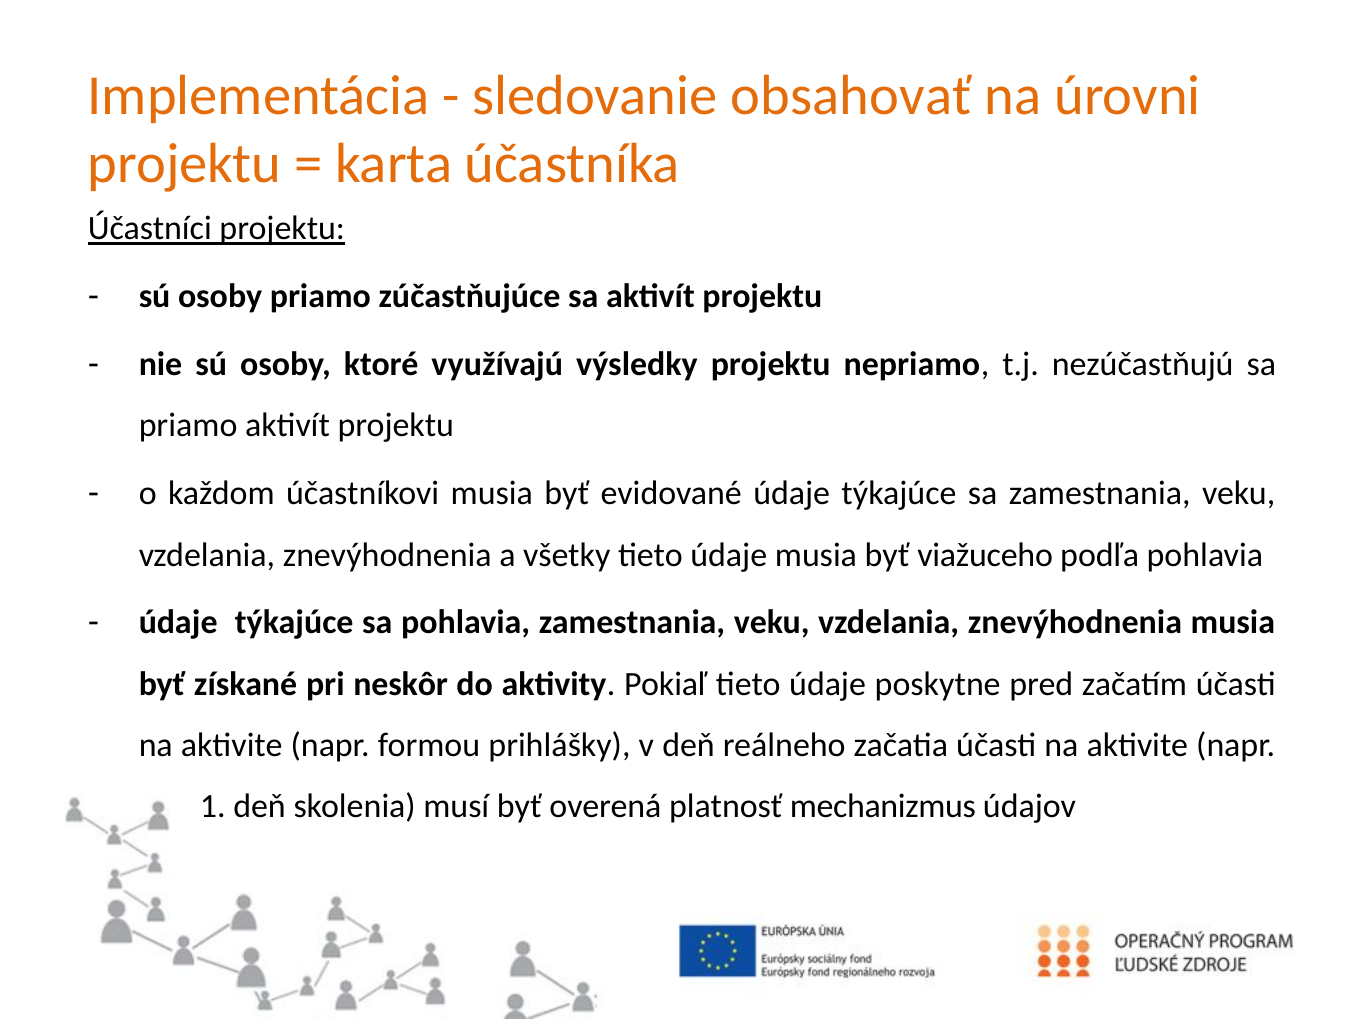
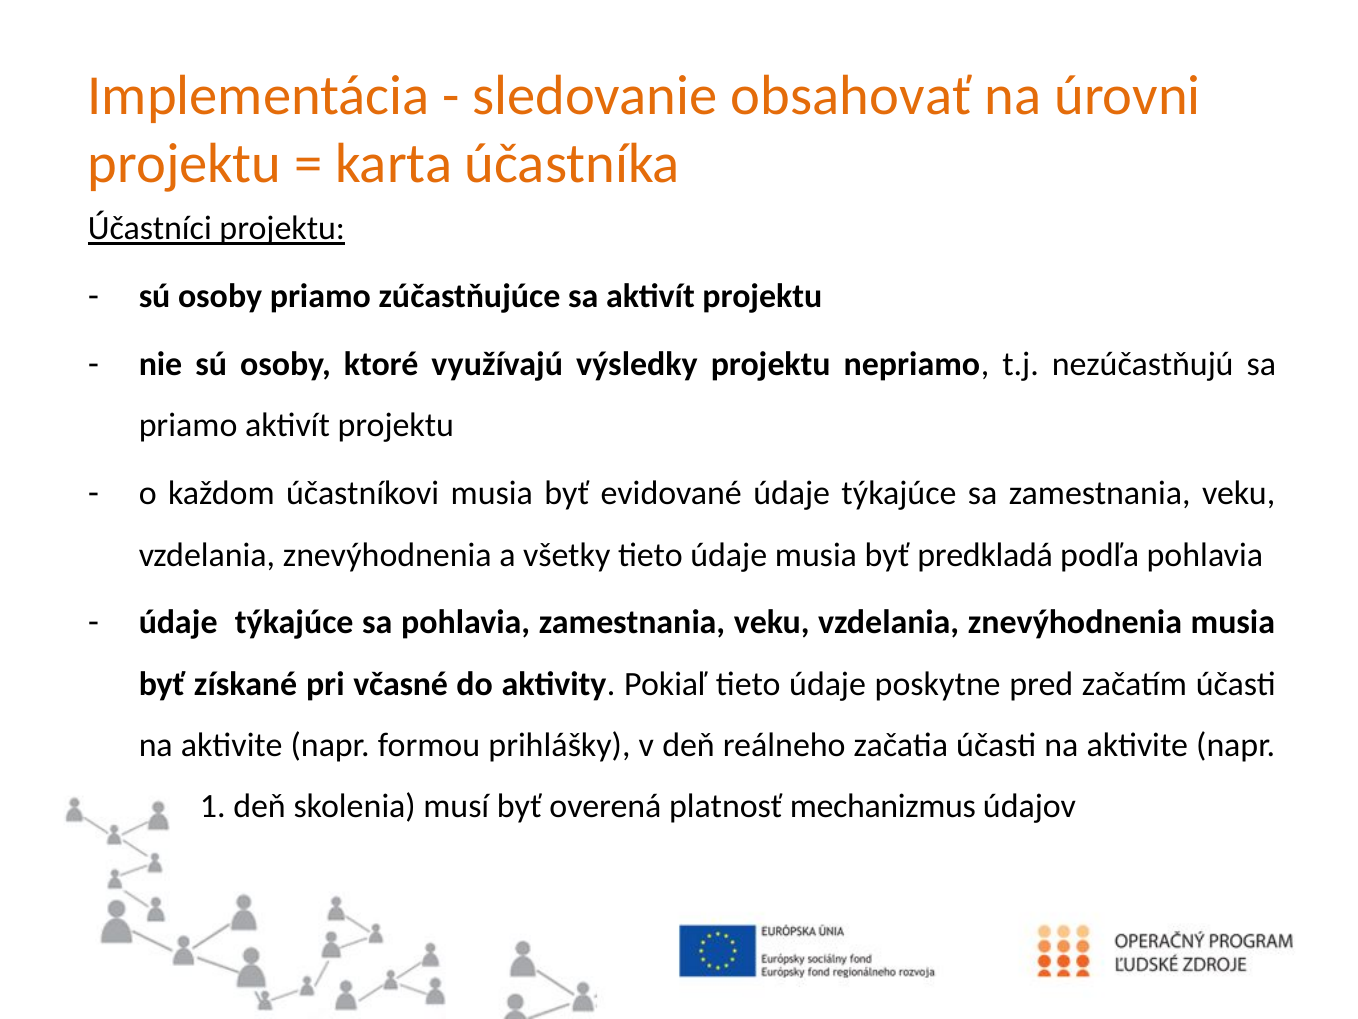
viažuceho: viažuceho -> predkladá
neskôr: neskôr -> včasné
